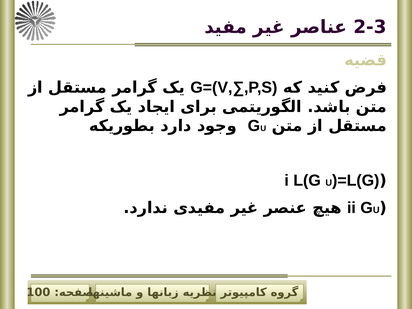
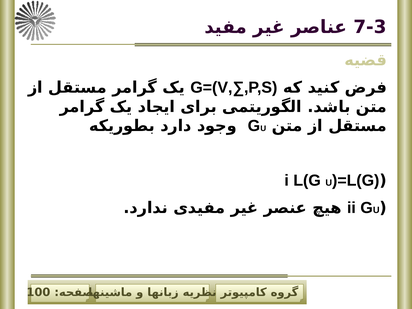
2-3: 2-3 -> 7-3
